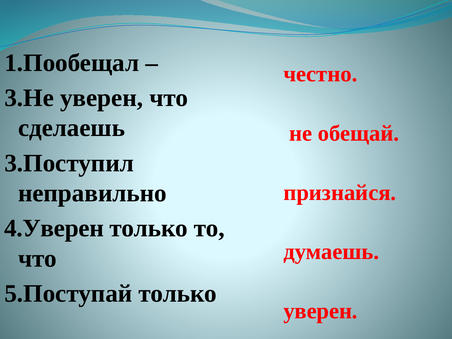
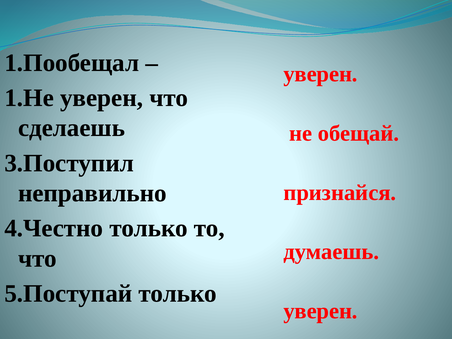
честно at (320, 74): честно -> уверен
3.Не: 3.Не -> 1.Не
4.Уверен: 4.Уверен -> 4.Честно
